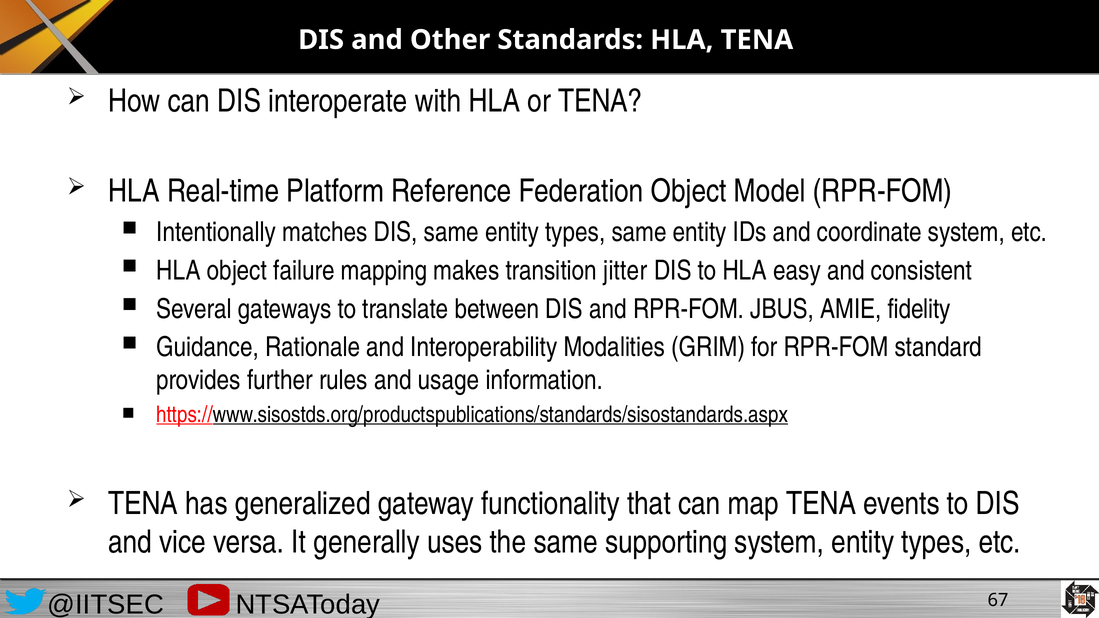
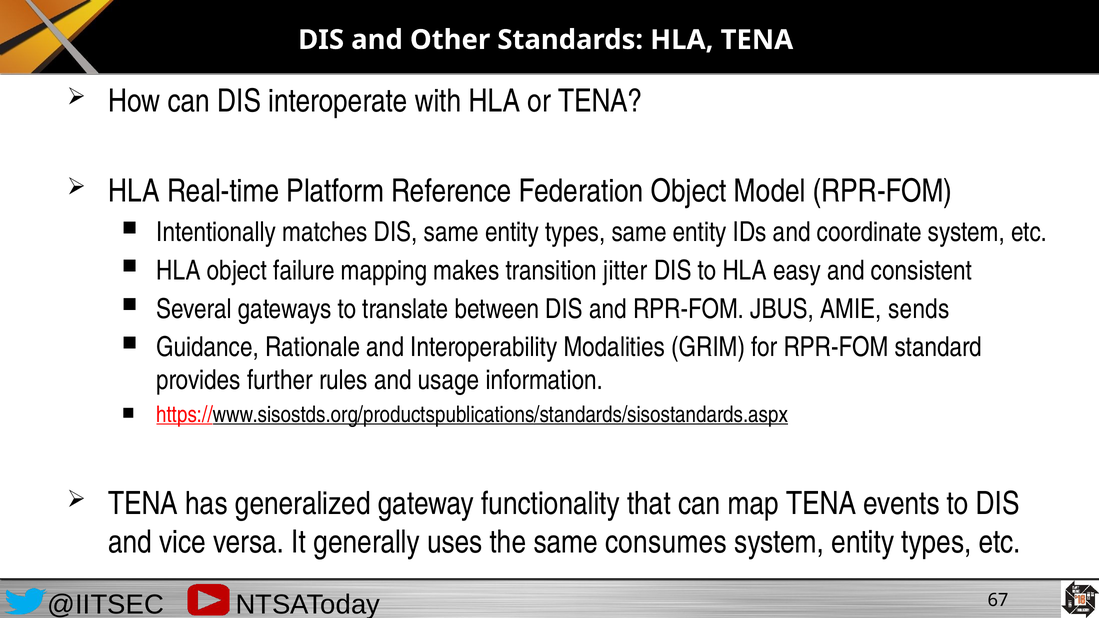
fidelity: fidelity -> sends
supporting: supporting -> consumes
